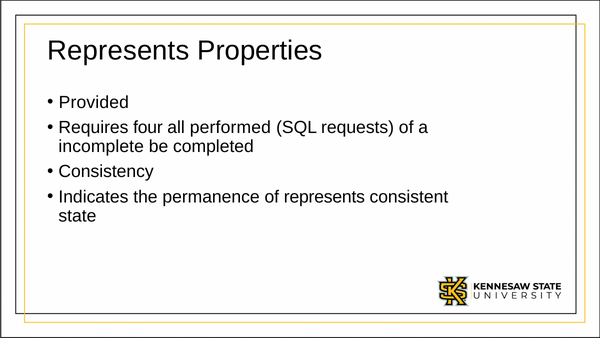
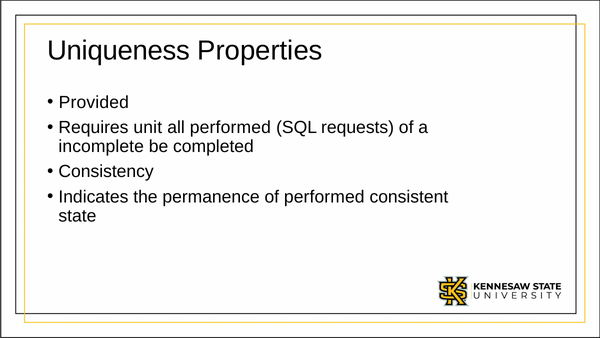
Represents at (118, 50): Represents -> Uniqueness
four: four -> unit
of represents: represents -> performed
